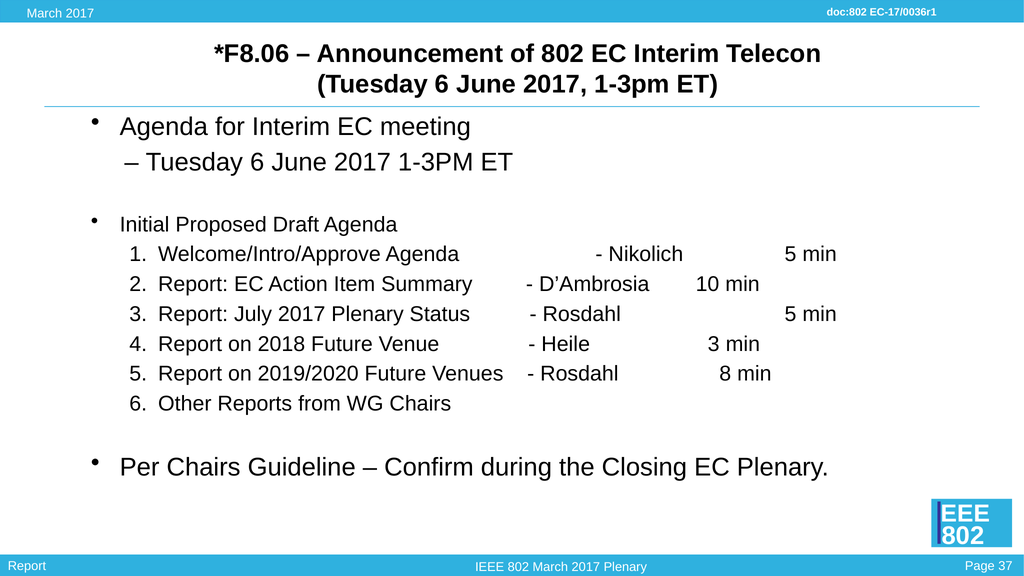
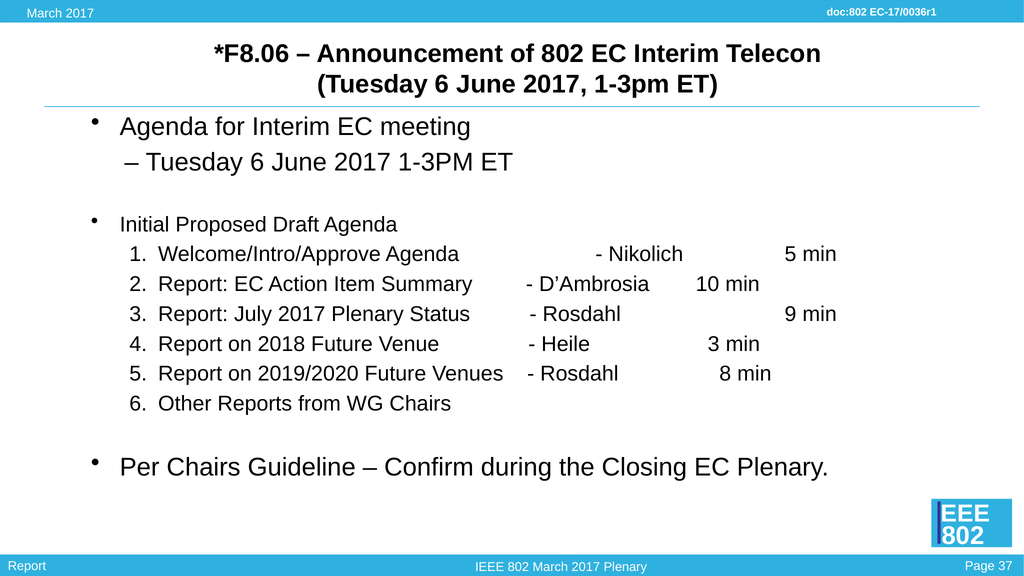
Rosdahl 5: 5 -> 9
